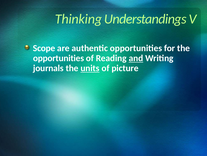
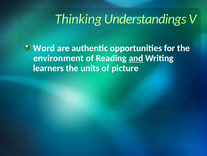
Scope: Scope -> Word
opportunities at (59, 58): opportunities -> environment
journals: journals -> learners
units underline: present -> none
